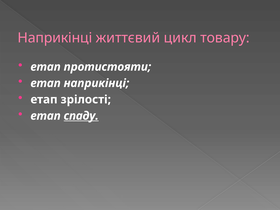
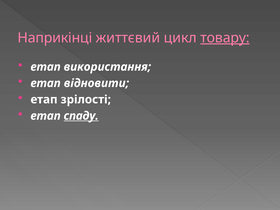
товару underline: none -> present
протистояти: протистояти -> використання
етап наприкінці: наприкінці -> відновити
